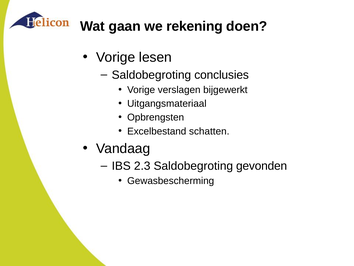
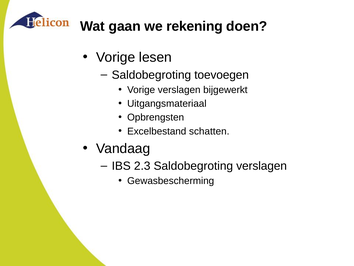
conclusies: conclusies -> toevoegen
Saldobegroting gevonden: gevonden -> verslagen
